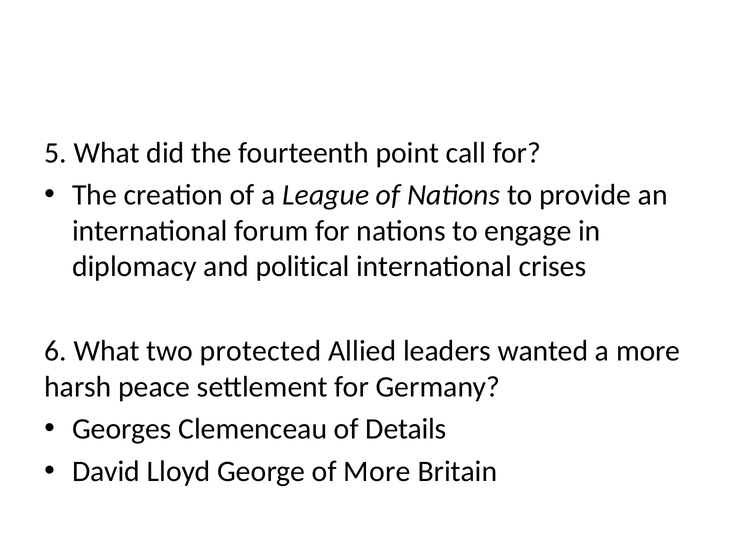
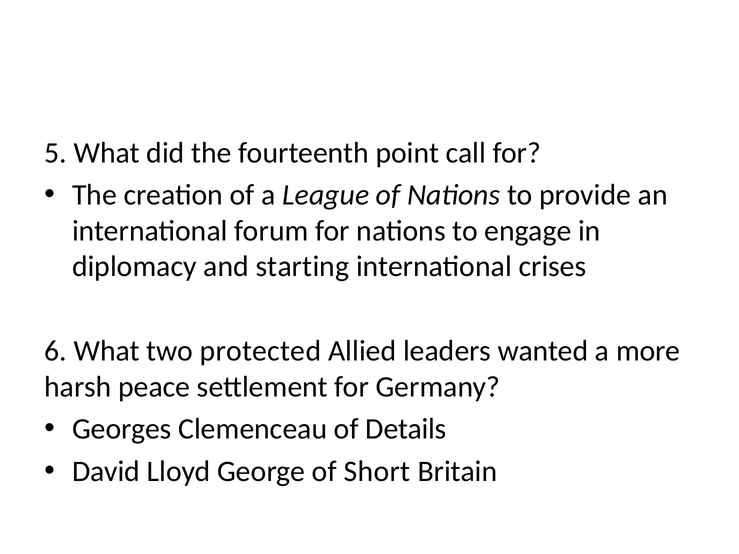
political: political -> starting
of More: More -> Short
